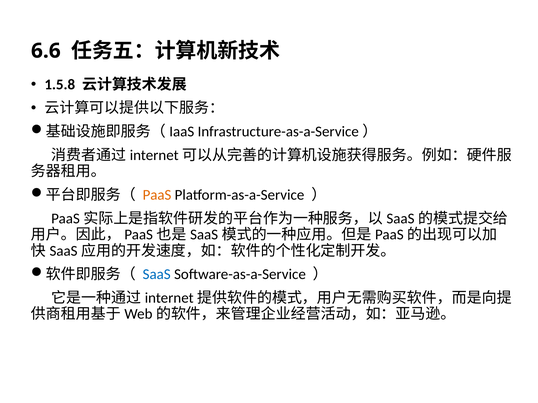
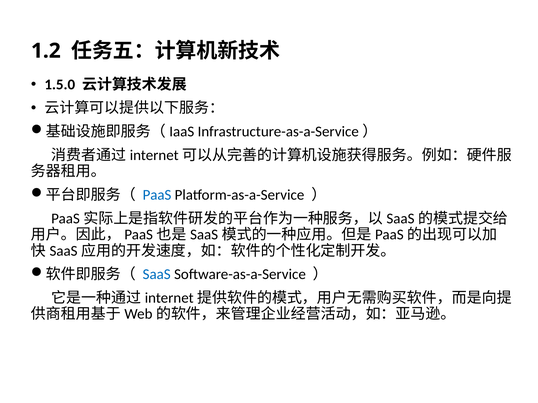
6.6: 6.6 -> 1.2
1.5.8: 1.5.8 -> 1.5.0
PaaS colour: orange -> blue
